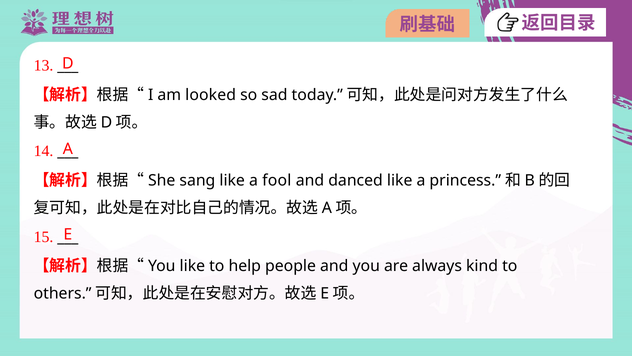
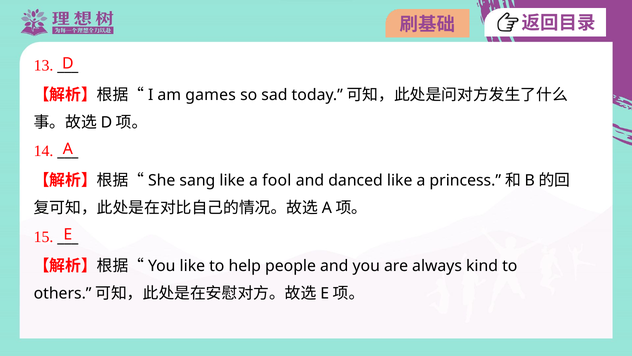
looked: looked -> games
